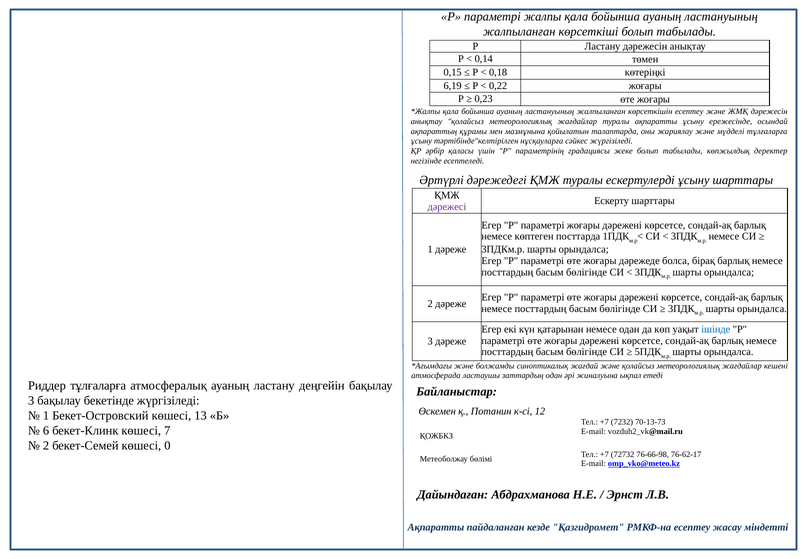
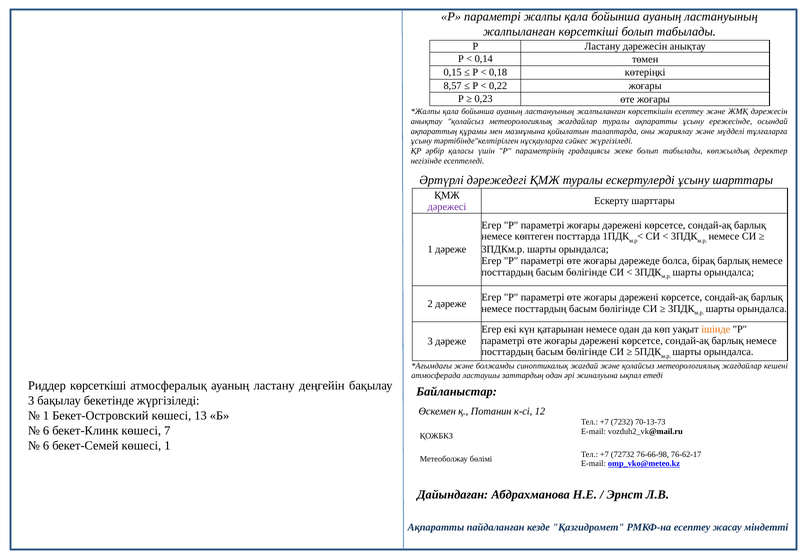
6,19: 6,19 -> 8,57
ішінде colour: blue -> orange
Риддер тұлғаларға: тұлғаларға -> көрсеткіші
2 at (46, 445): 2 -> 6
көшесі 0: 0 -> 1
